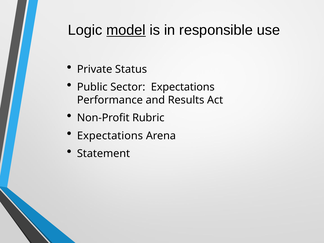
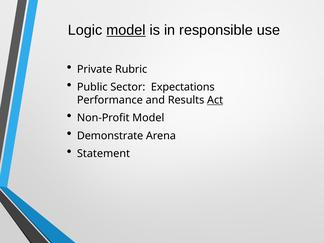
Status: Status -> Rubric
Act underline: none -> present
Non-Profit Rubric: Rubric -> Model
Expectations at (110, 136): Expectations -> Demonstrate
